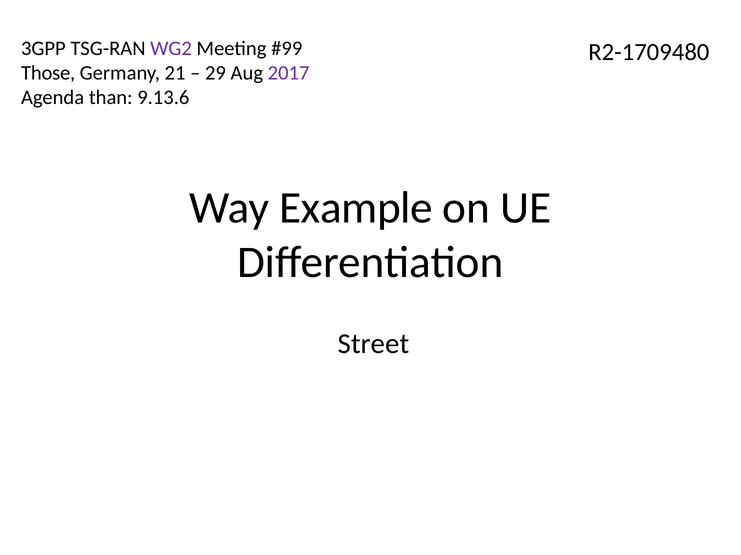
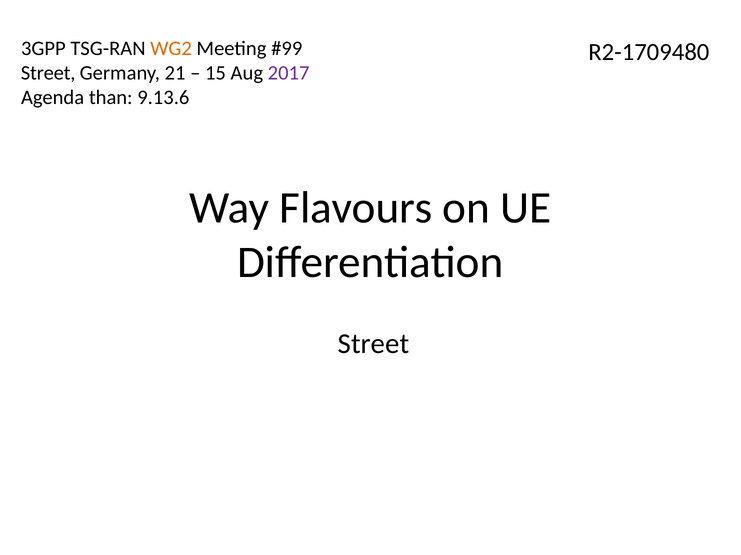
WG2 colour: purple -> orange
Those at (48, 73): Those -> Street
29: 29 -> 15
Example: Example -> Flavours
